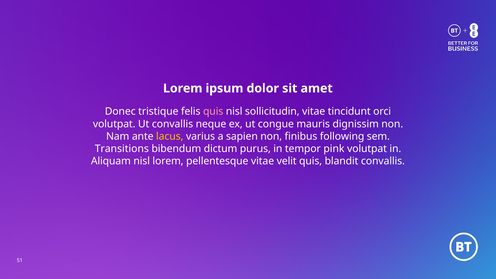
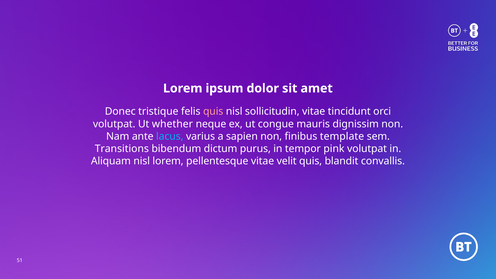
Ut convallis: convallis -> whether
lacus colour: yellow -> light blue
following: following -> template
